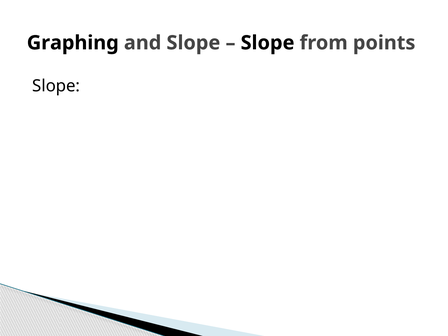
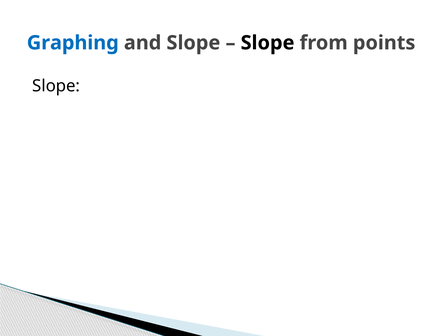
Graphing colour: black -> blue
